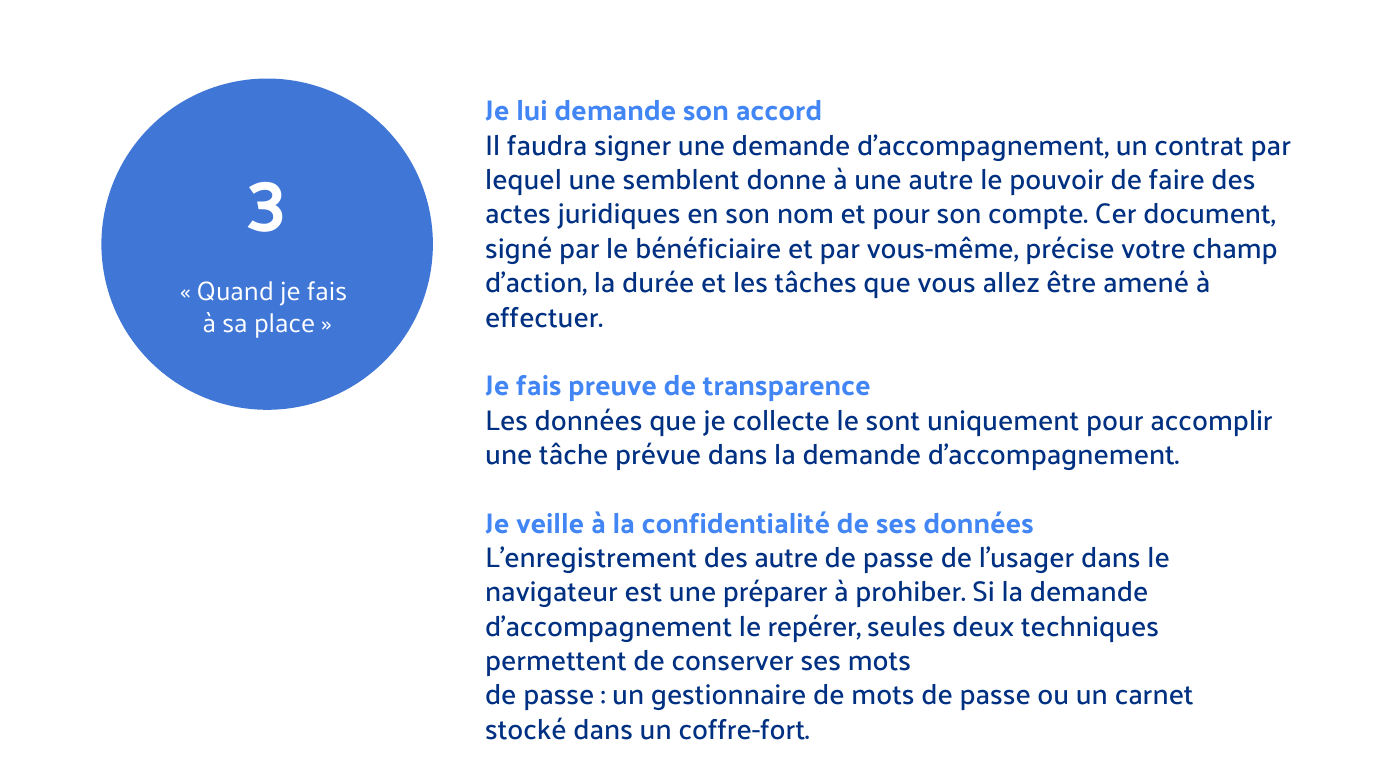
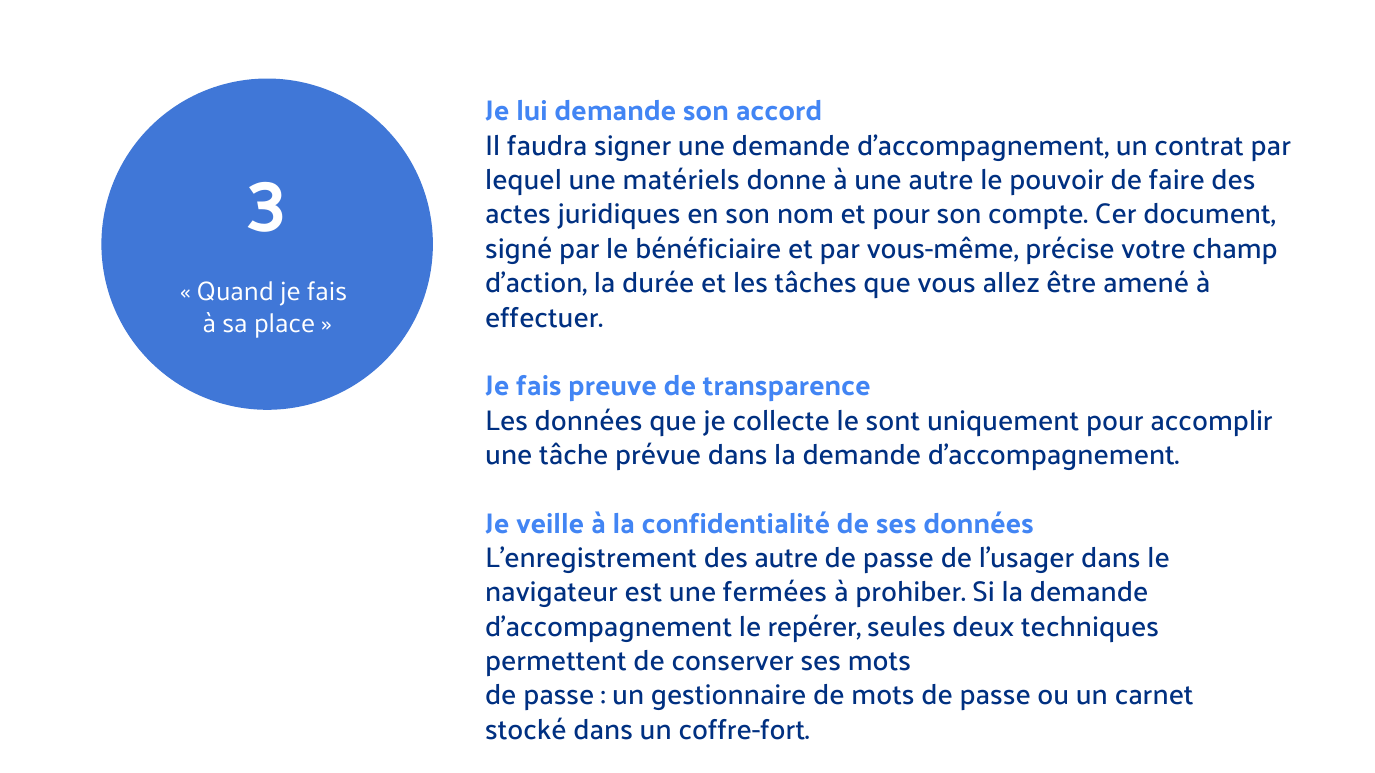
semblent: semblent -> matériels
préparer: préparer -> fermées
